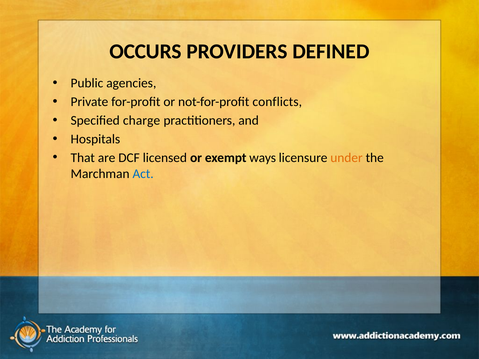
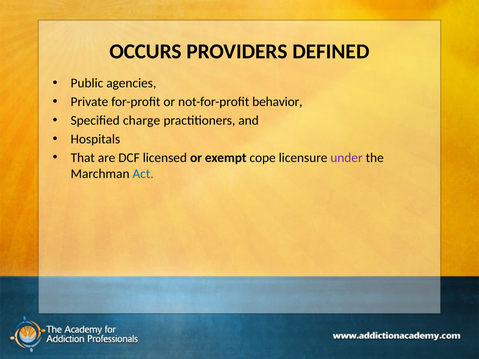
conflicts: conflicts -> behavior
ways: ways -> cope
under colour: orange -> purple
